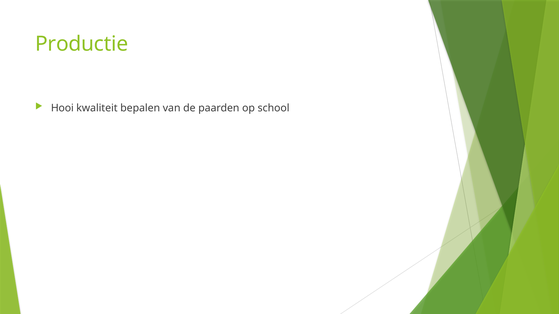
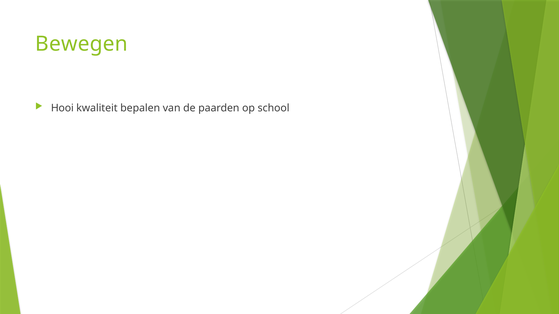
Productie: Productie -> Bewegen
